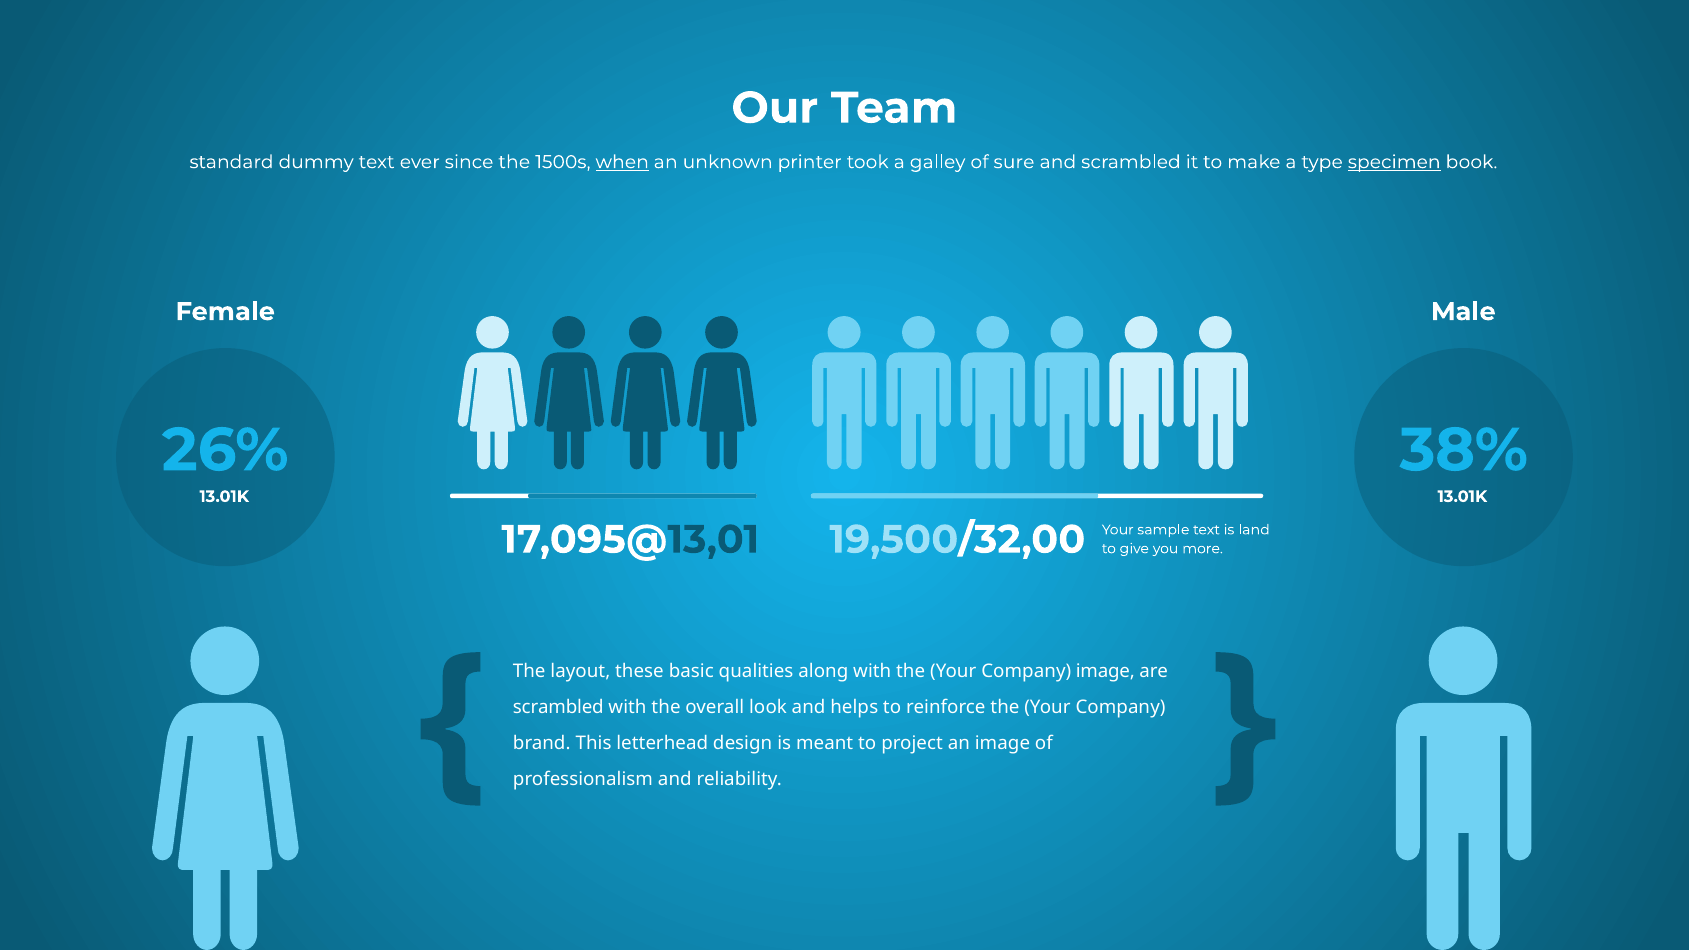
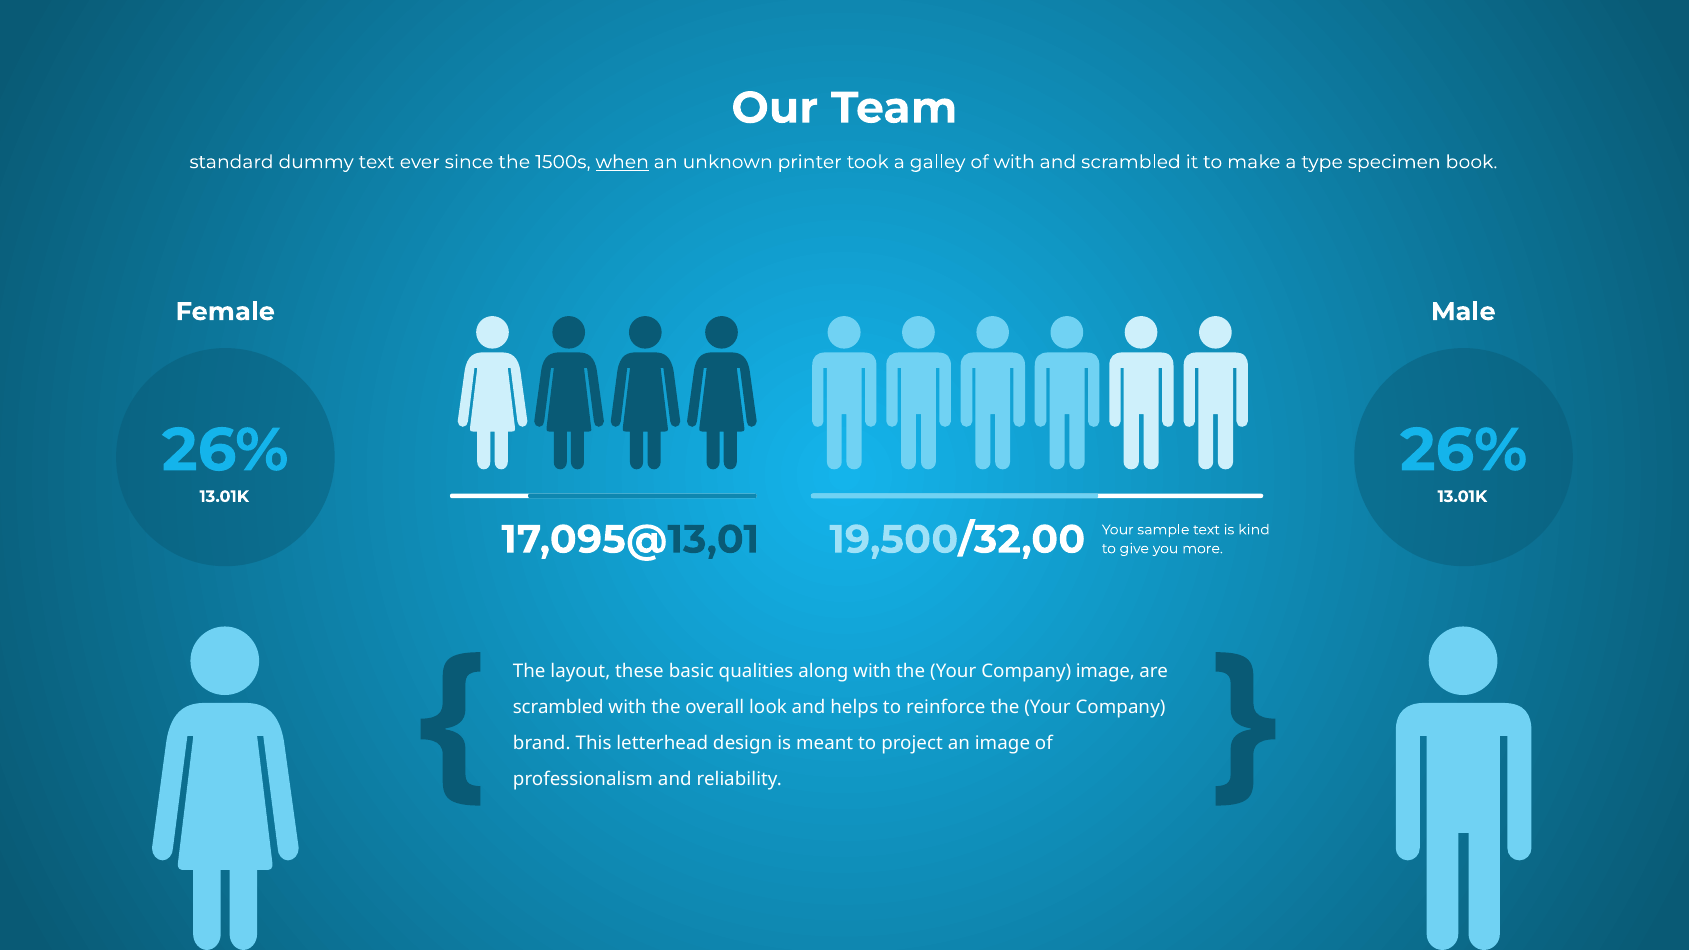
of sure: sure -> with
specimen underline: present -> none
38% at (1464, 450): 38% -> 26%
land: land -> kind
